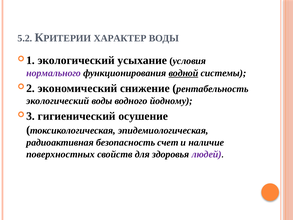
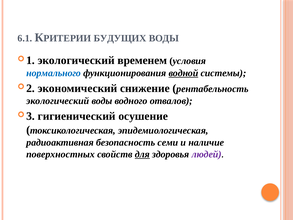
5.2: 5.2 -> 6.1
ХАРАКТЕР: ХАРАКТЕР -> БУДУЩИХ
усыхание: усыхание -> временем
нормального colour: purple -> blue
йодному: йодному -> отвалов
счет: счет -> семи
для underline: none -> present
